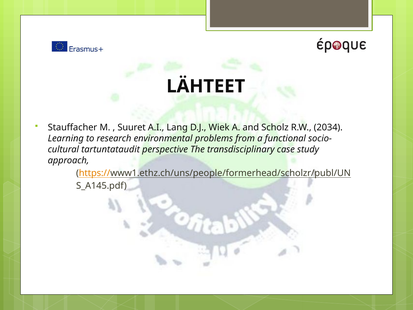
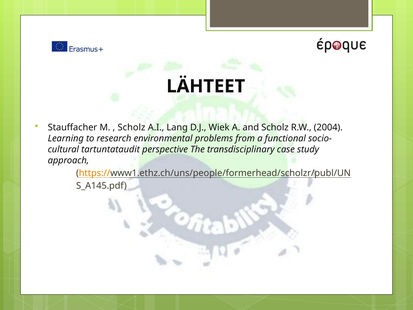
Suuret at (132, 127): Suuret -> Scholz
2034: 2034 -> 2004
